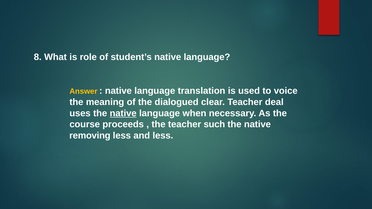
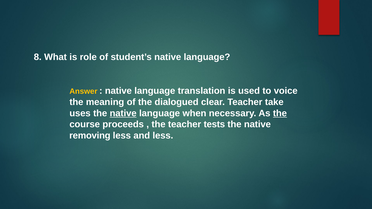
deal: deal -> take
the at (280, 113) underline: none -> present
such: such -> tests
